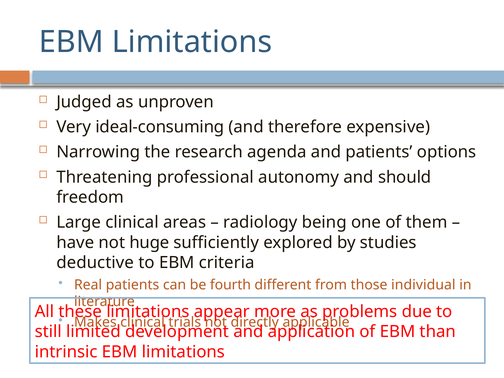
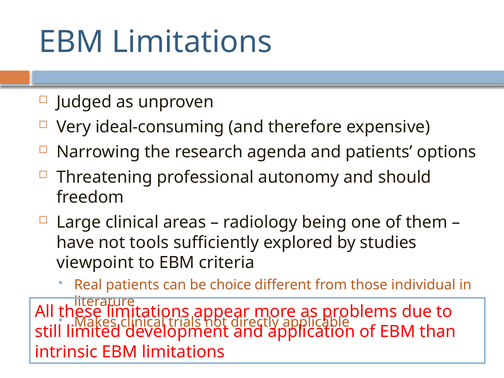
huge: huge -> tools
deductive: deductive -> viewpoint
fourth: fourth -> choice
